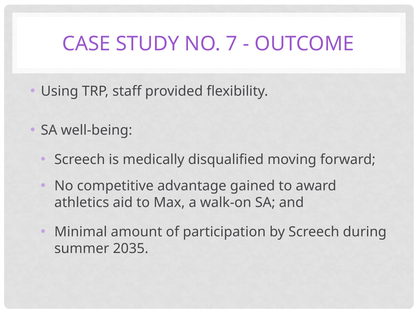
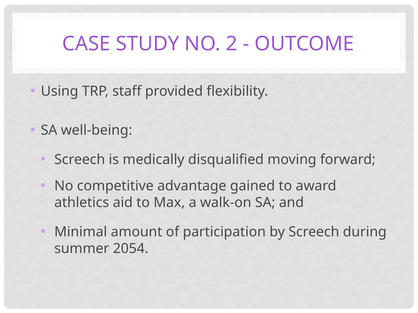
7: 7 -> 2
2035: 2035 -> 2054
